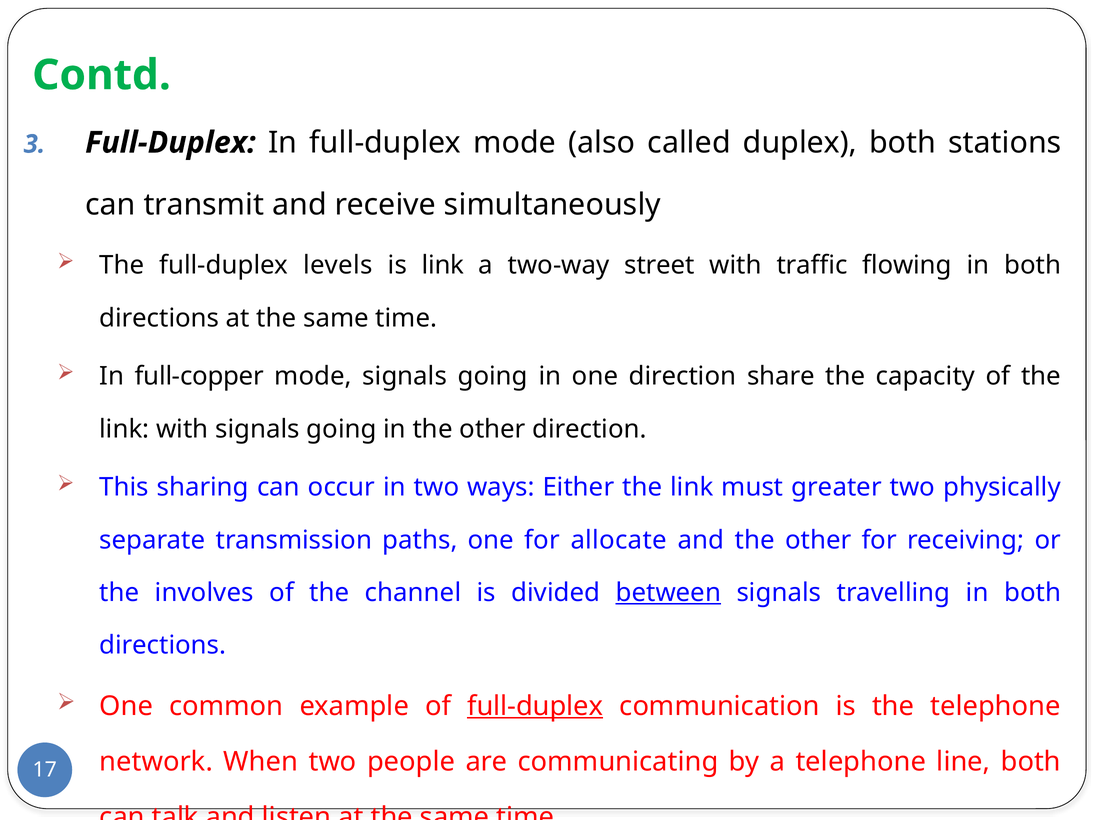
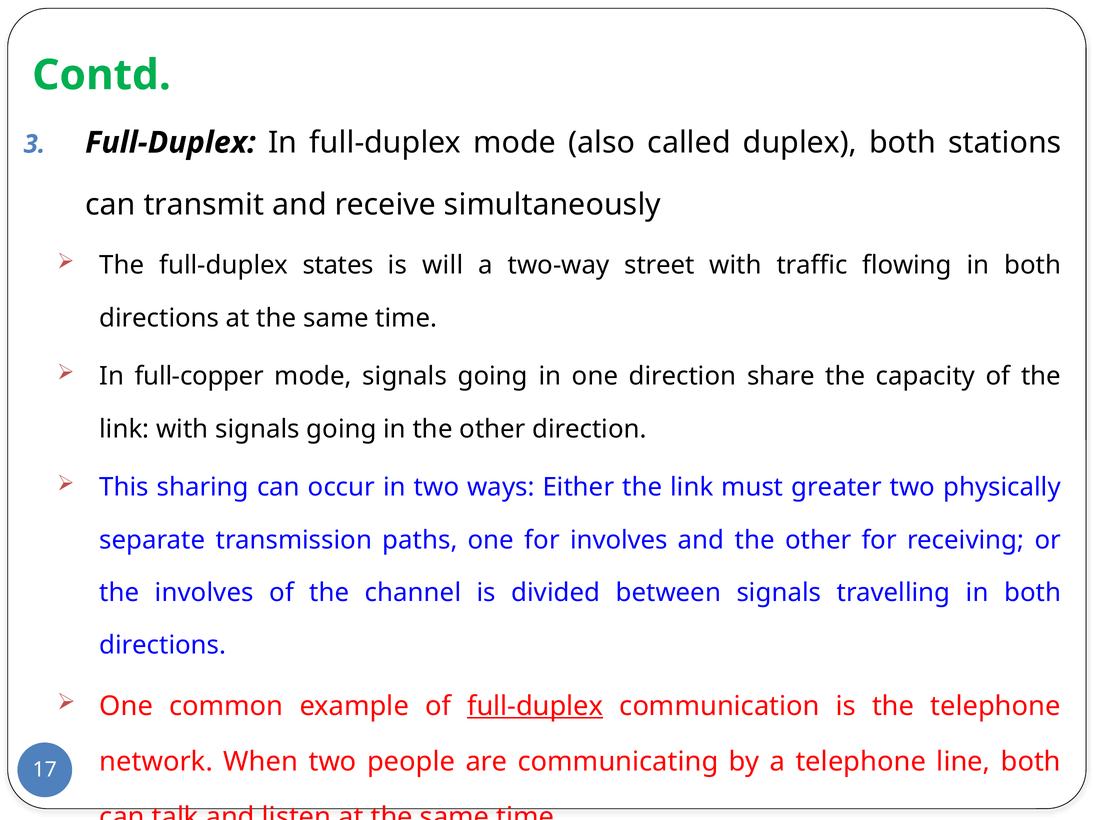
levels: levels -> states
is link: link -> will
for allocate: allocate -> involves
between at (668, 593) underline: present -> none
